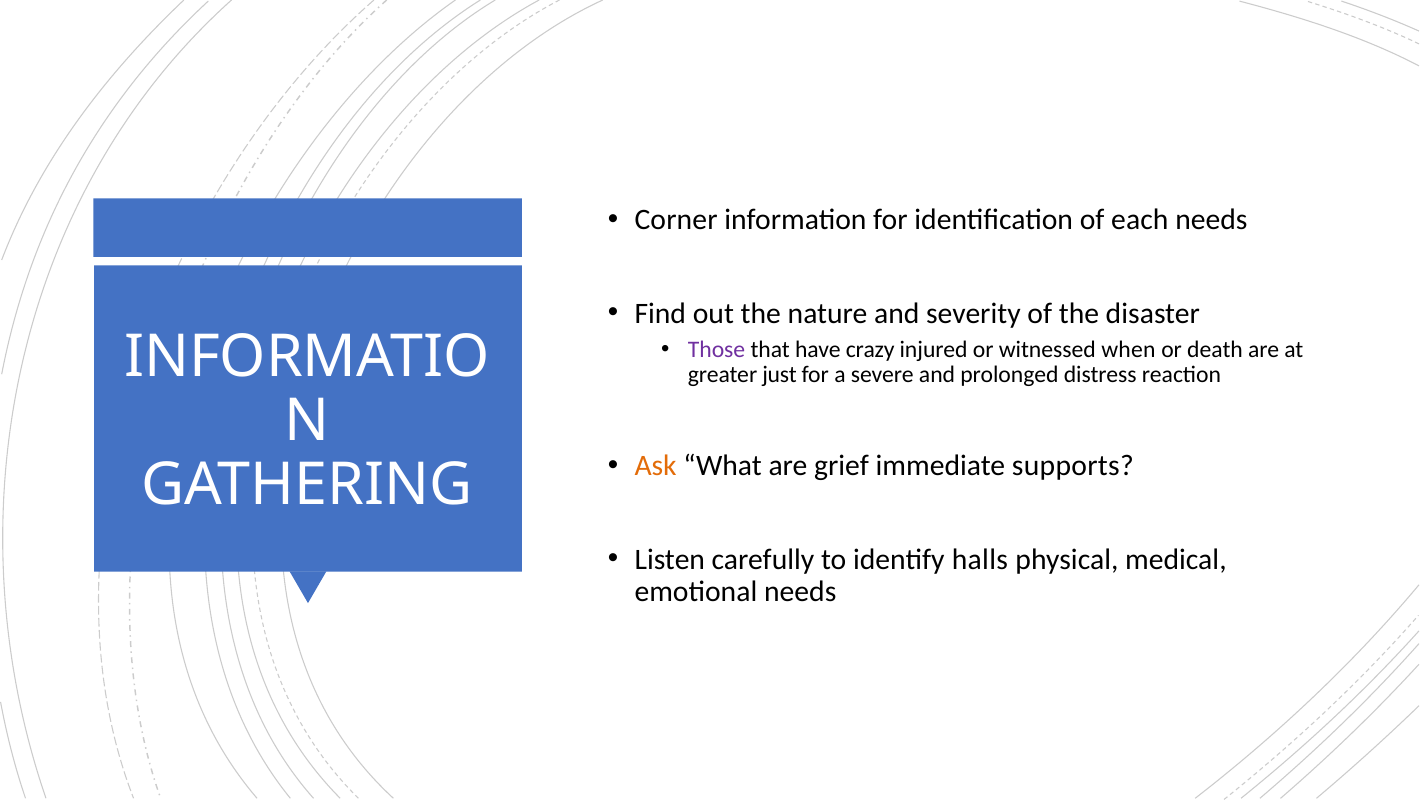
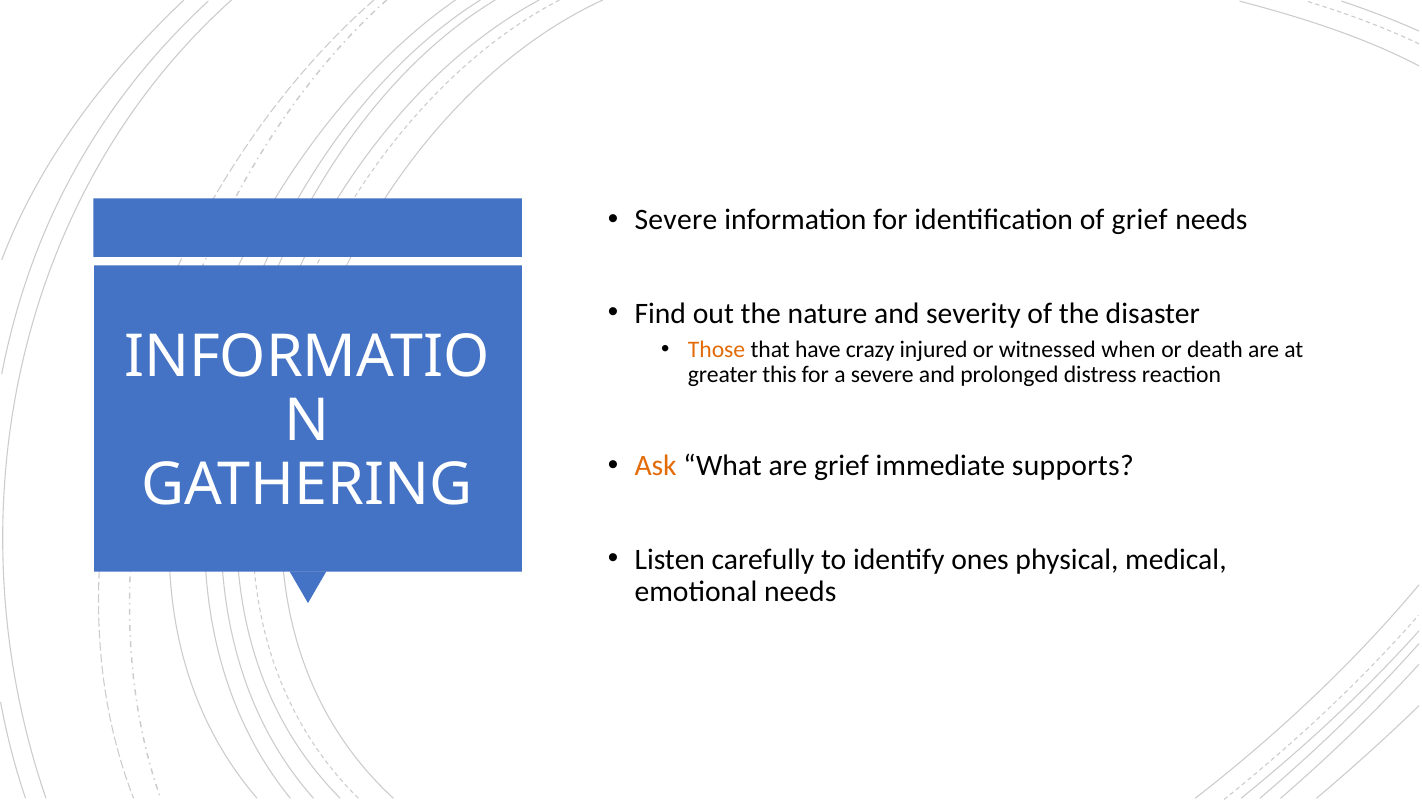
Corner at (676, 220): Corner -> Severe
of each: each -> grief
Those colour: purple -> orange
just: just -> this
halls: halls -> ones
